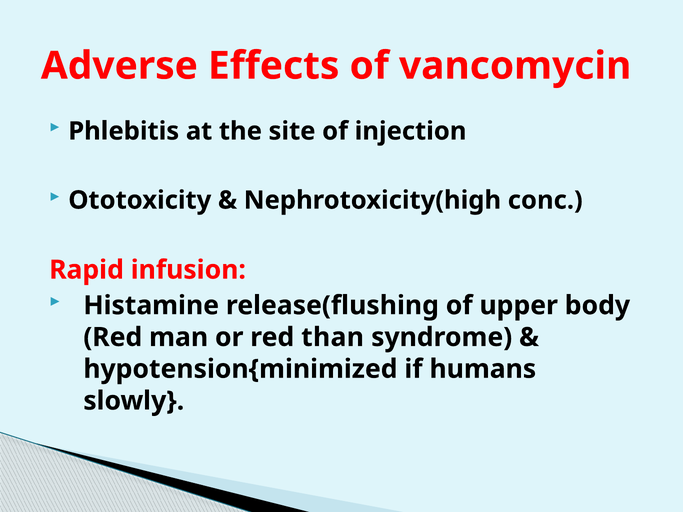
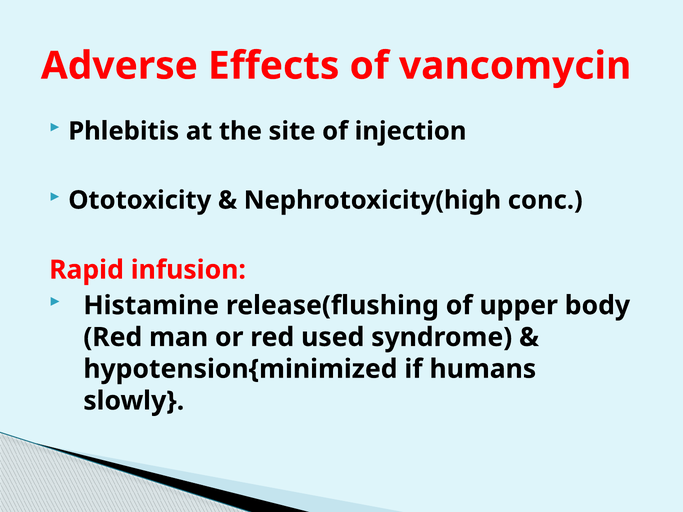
than: than -> used
